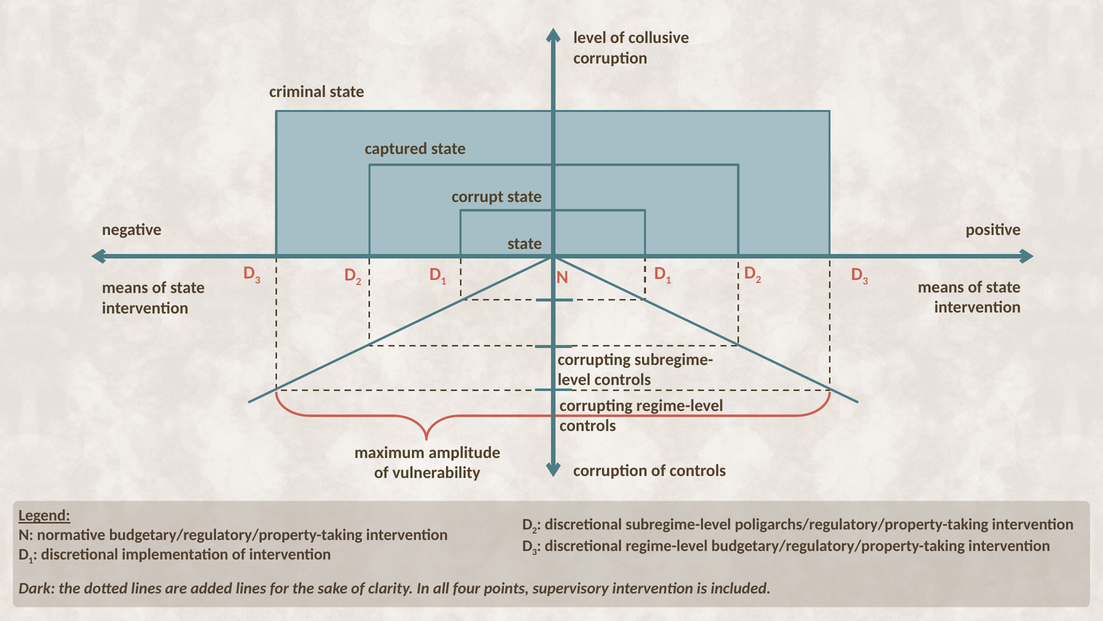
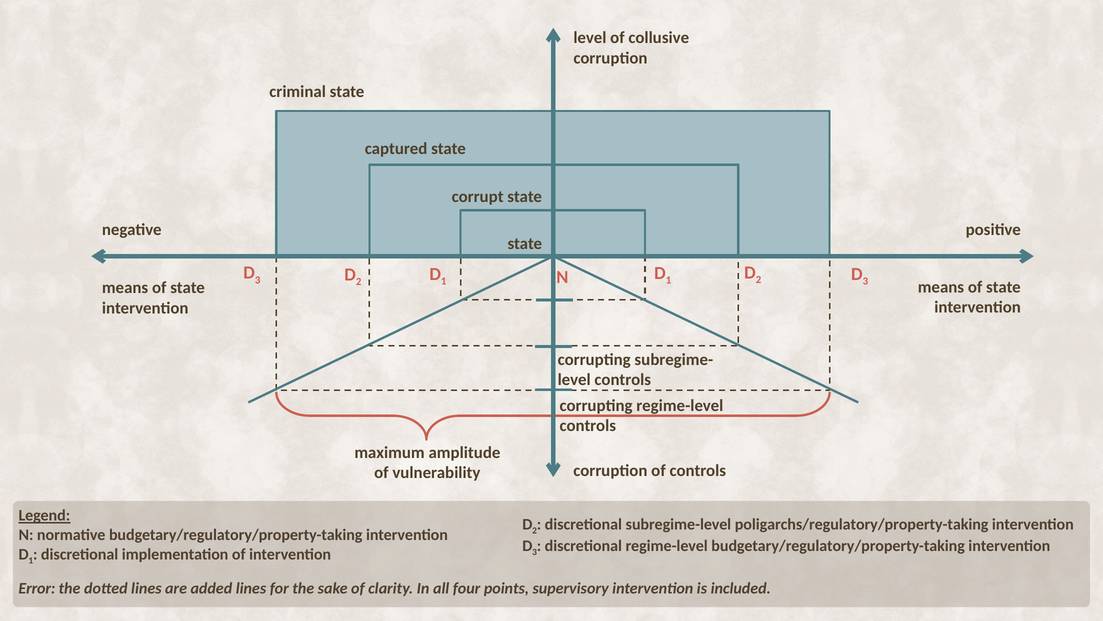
Dark: Dark -> Error
